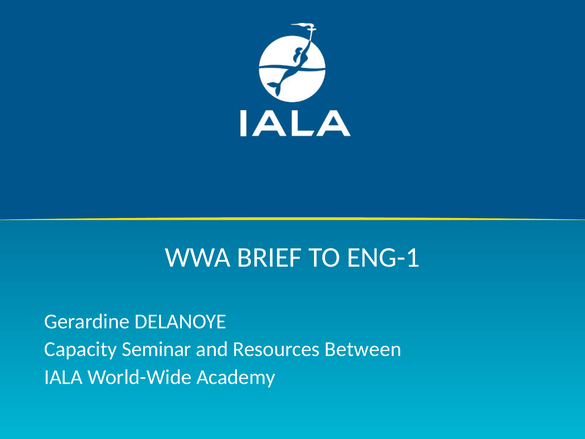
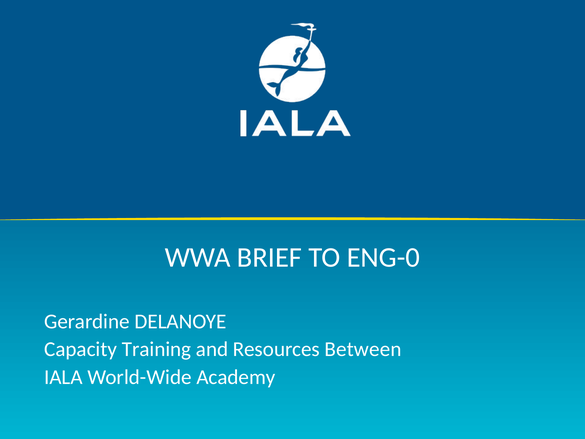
ENG-1: ENG-1 -> ENG-0
Seminar: Seminar -> Training
